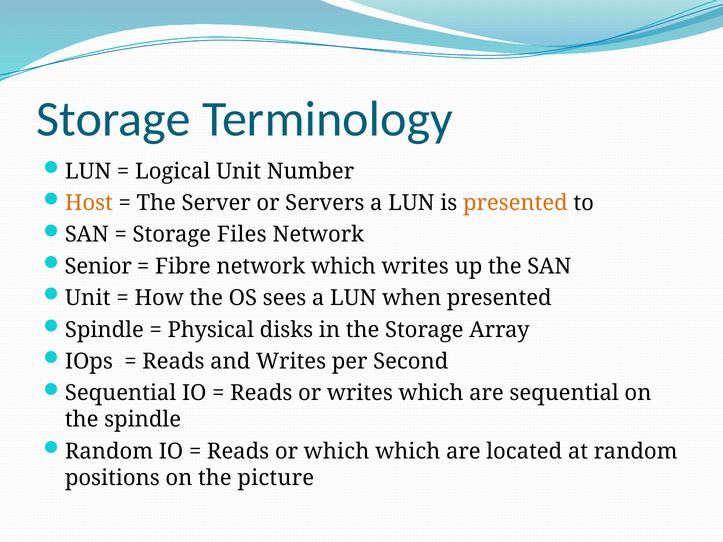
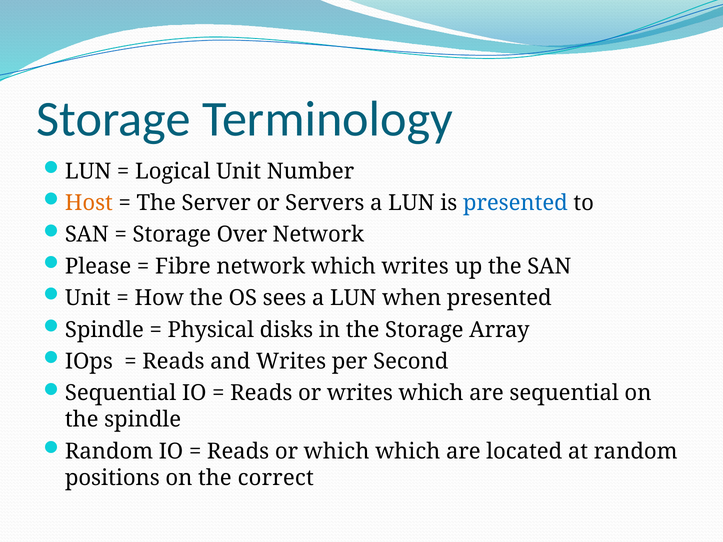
presented at (515, 203) colour: orange -> blue
Files: Files -> Over
Senior: Senior -> Please
picture: picture -> correct
